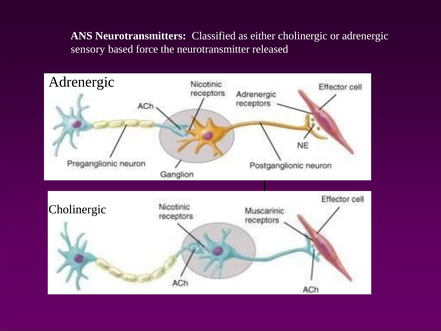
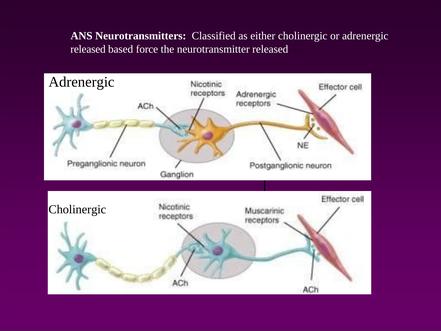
sensory at (88, 49): sensory -> released
